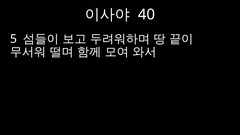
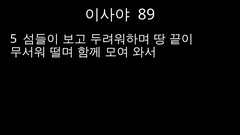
40: 40 -> 89
